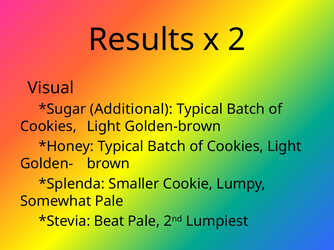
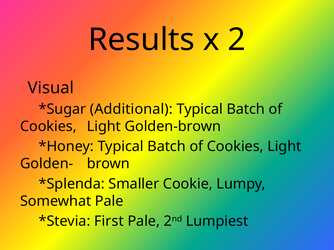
Beat: Beat -> First
